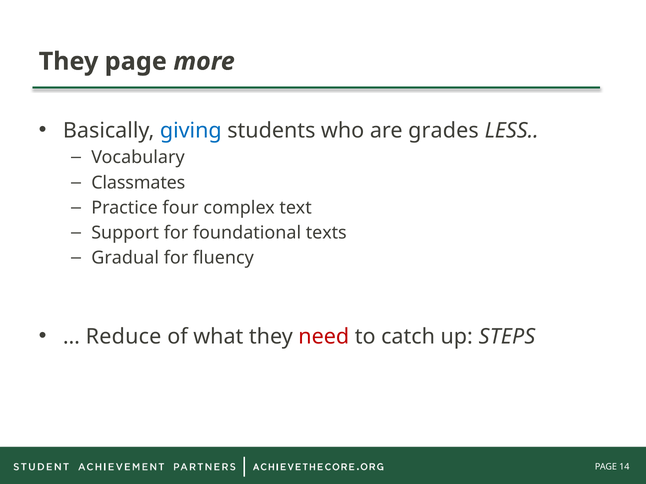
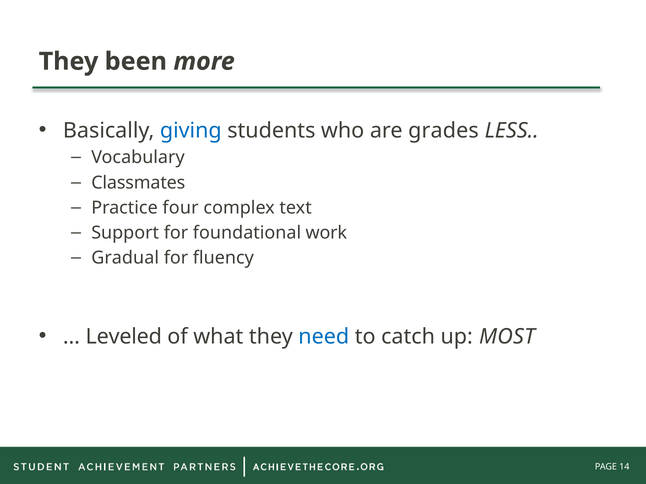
They page: page -> been
texts: texts -> work
Reduce: Reduce -> Leveled
need colour: red -> blue
STEPS: STEPS -> MOST
